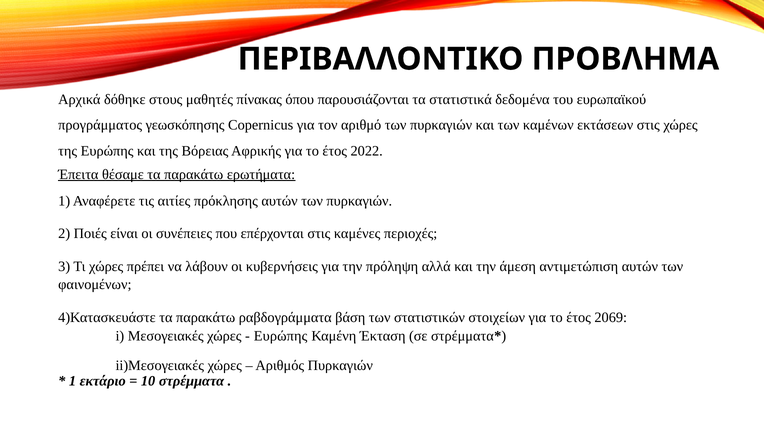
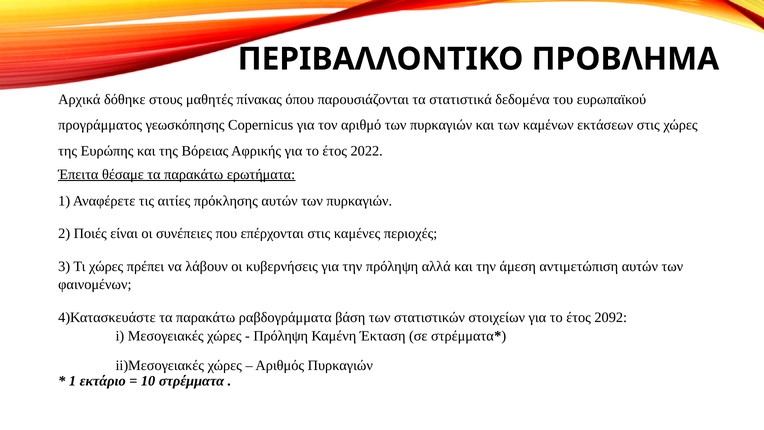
2069: 2069 -> 2092
Ευρώπης at (281, 336): Ευρώπης -> Πρόληψη
